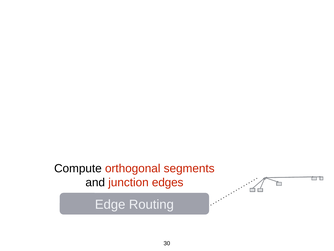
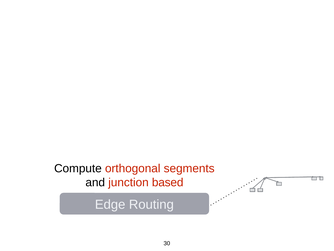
edges: edges -> based
